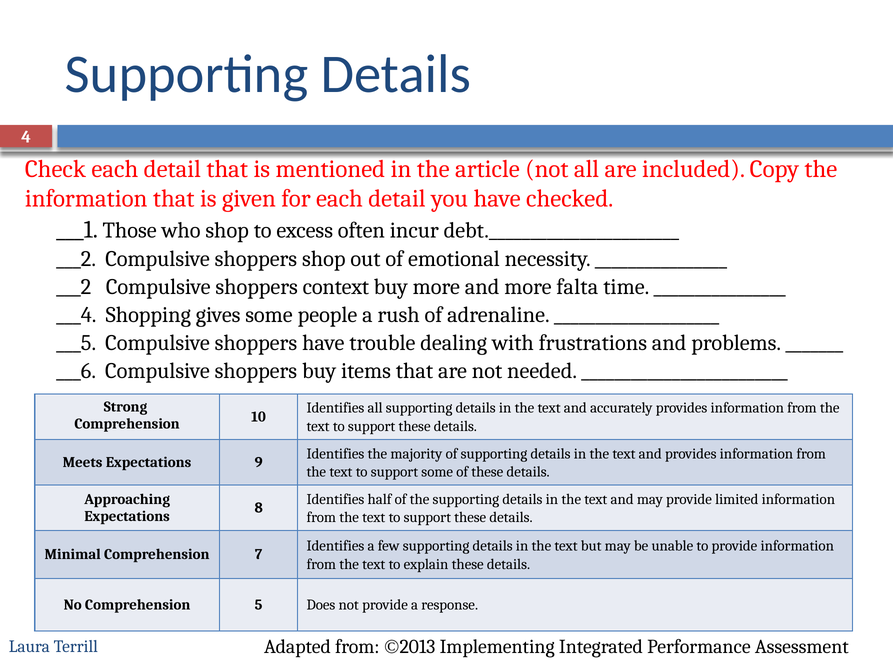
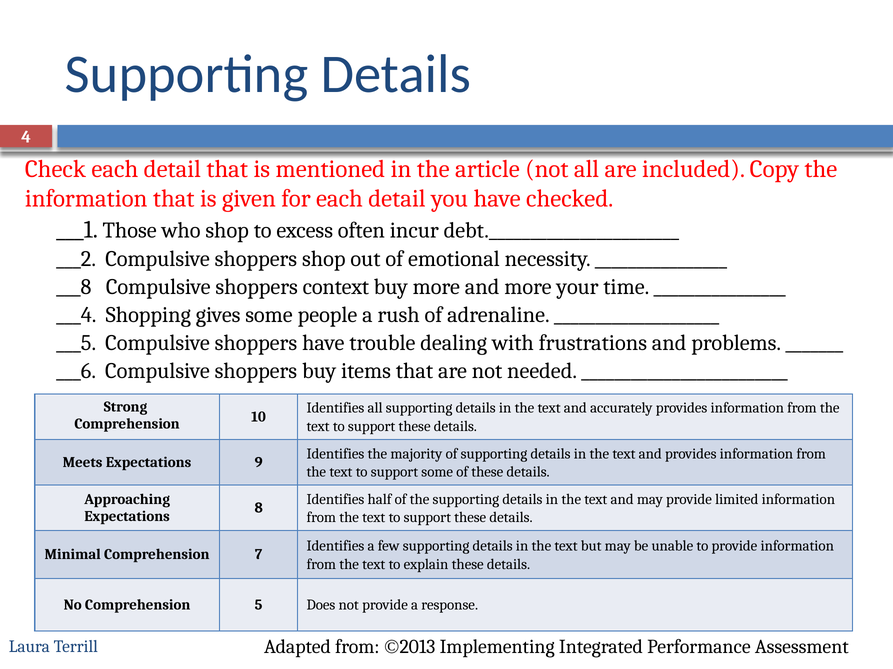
___2 at (74, 287): ___2 -> ___8
falta: falta -> your
